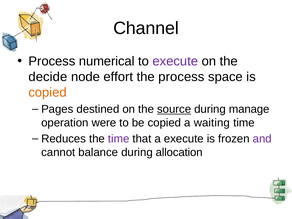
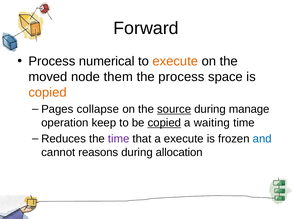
Channel: Channel -> Forward
execute at (175, 61) colour: purple -> orange
decide: decide -> moved
effort: effort -> them
destined: destined -> collapse
were: were -> keep
copied at (164, 123) underline: none -> present
and colour: purple -> blue
balance: balance -> reasons
